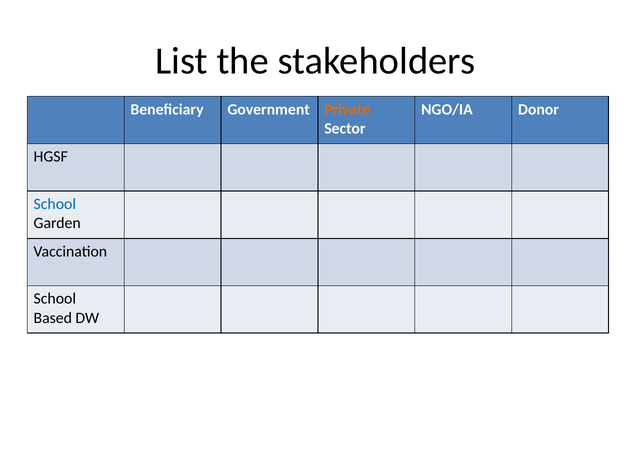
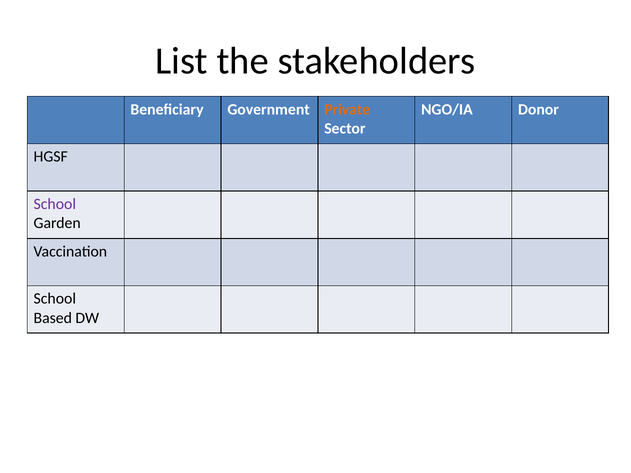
School at (55, 204) colour: blue -> purple
